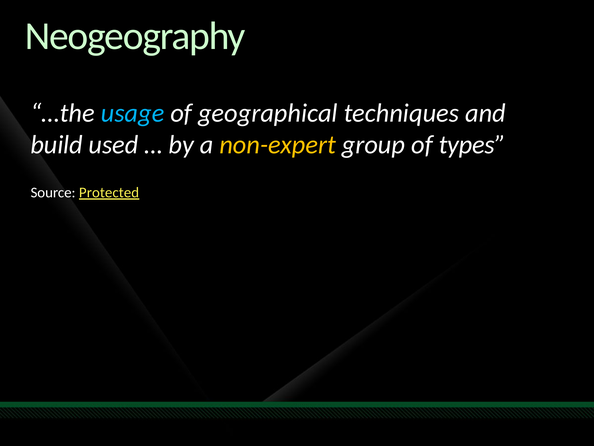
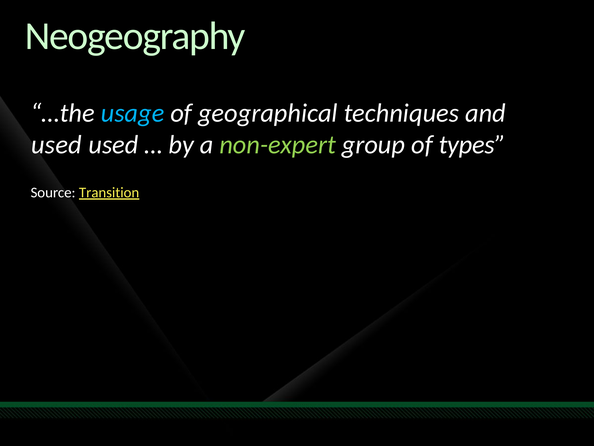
build at (57, 145): build -> used
non-expert colour: yellow -> light green
Protected: Protected -> Transition
